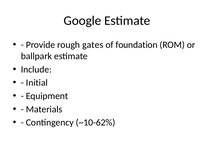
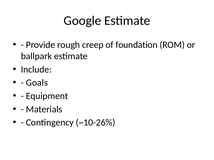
gates: gates -> creep
Initial: Initial -> Goals
~10-62%: ~10-62% -> ~10-26%
